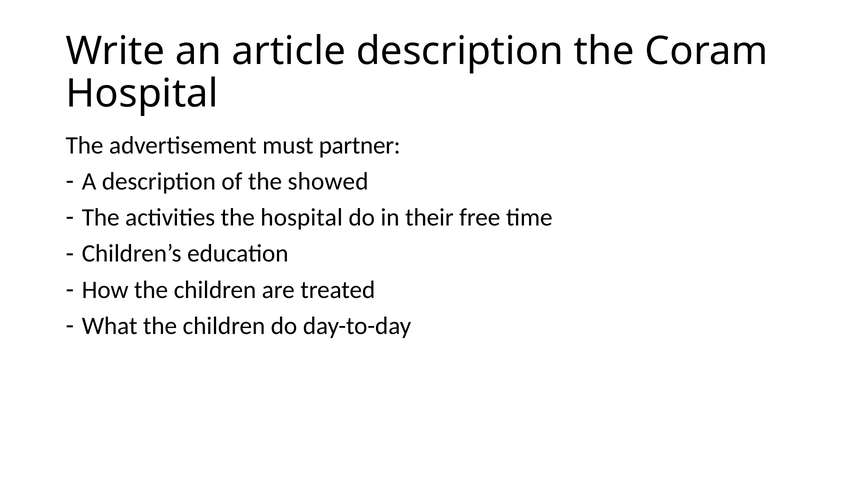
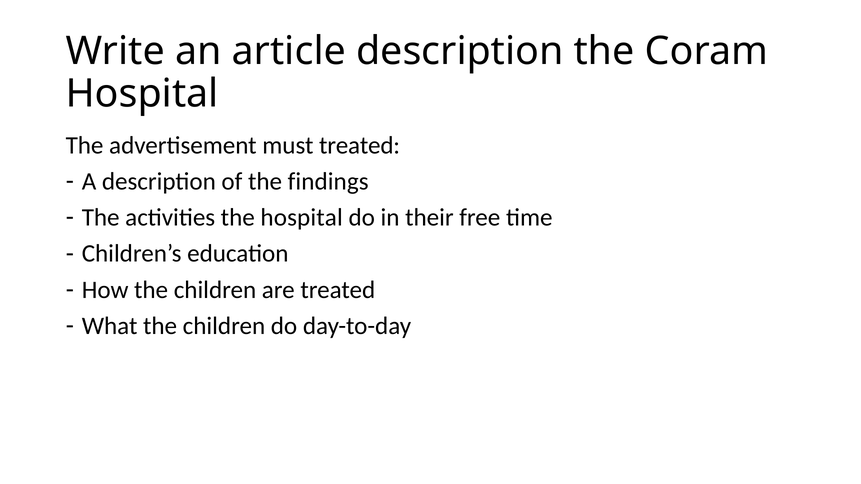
must partner: partner -> treated
showed: showed -> findings
